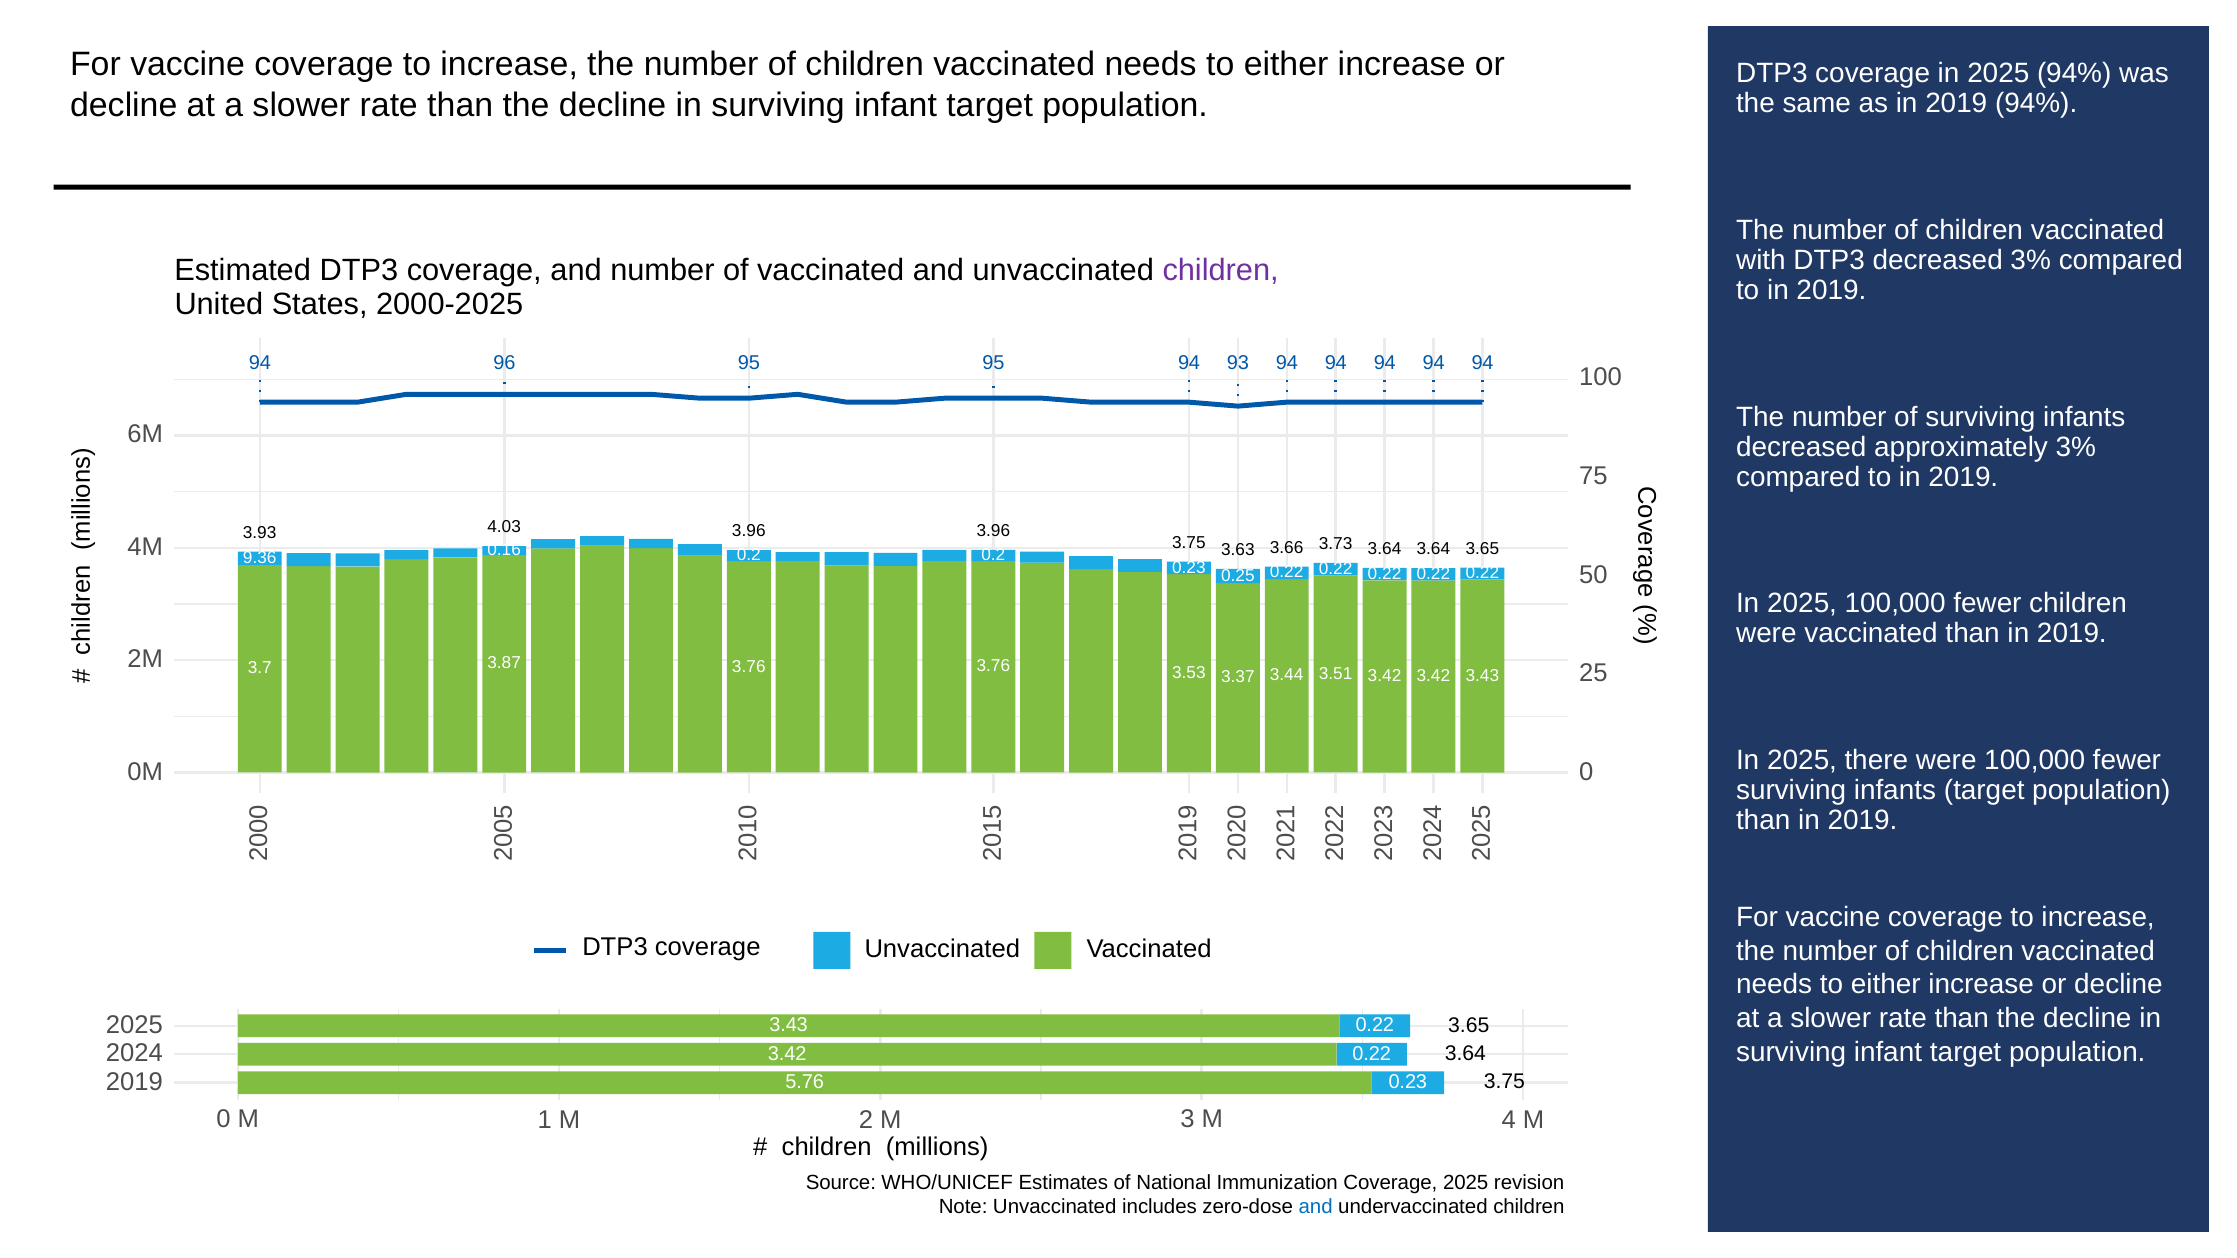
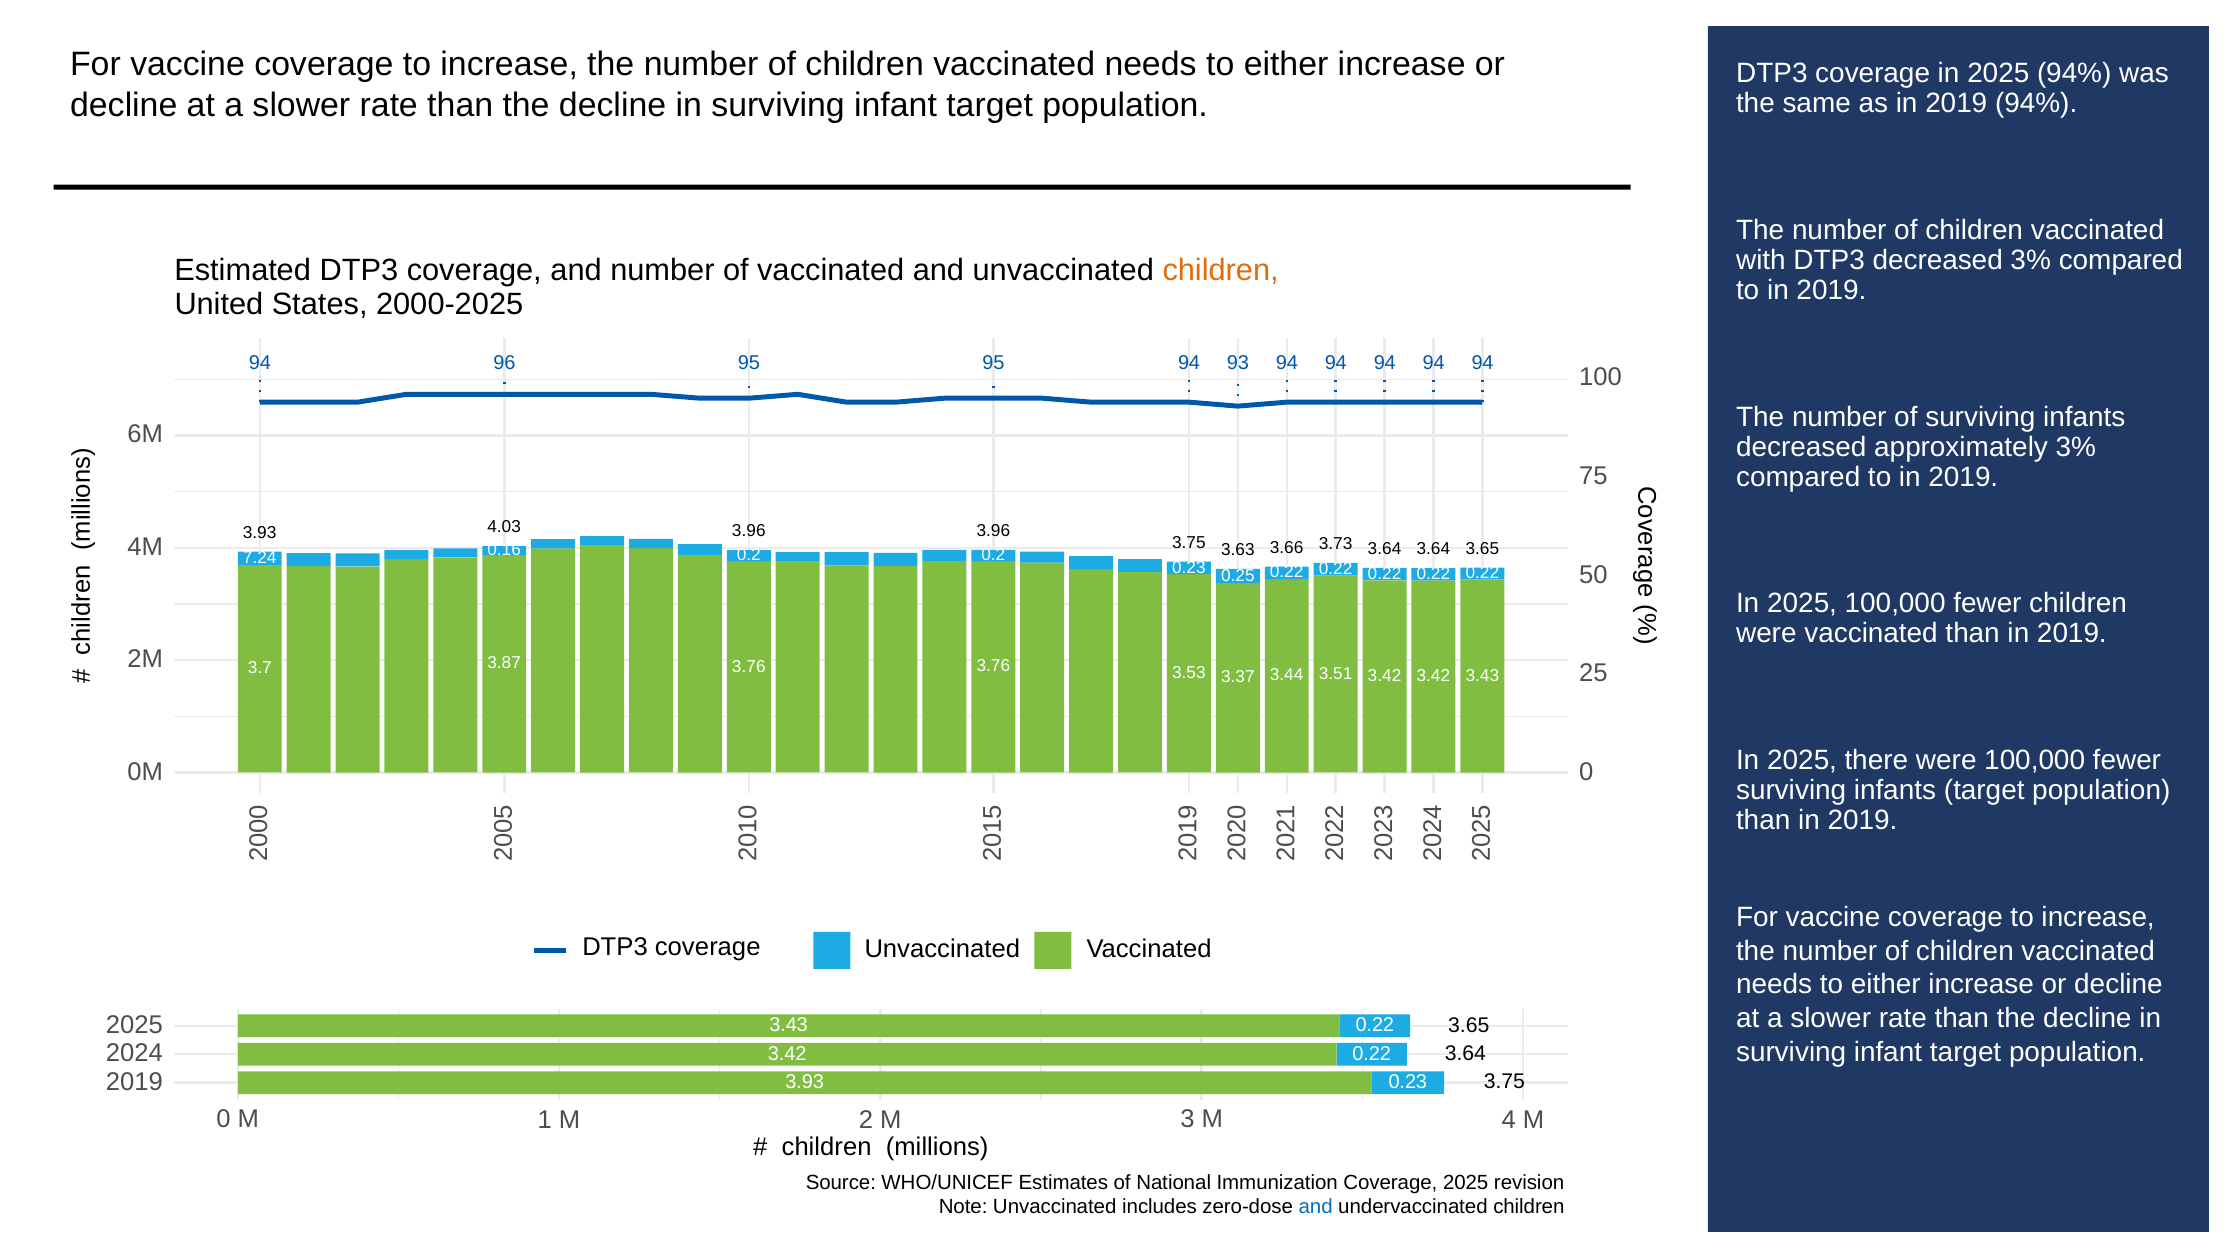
children at (1221, 270) colour: purple -> orange
9.36: 9.36 -> 7.24
5.76 at (805, 1082): 5.76 -> 3.93
